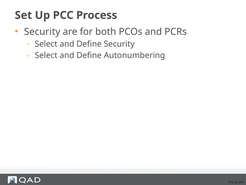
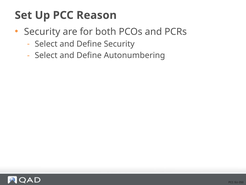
Process: Process -> Reason
